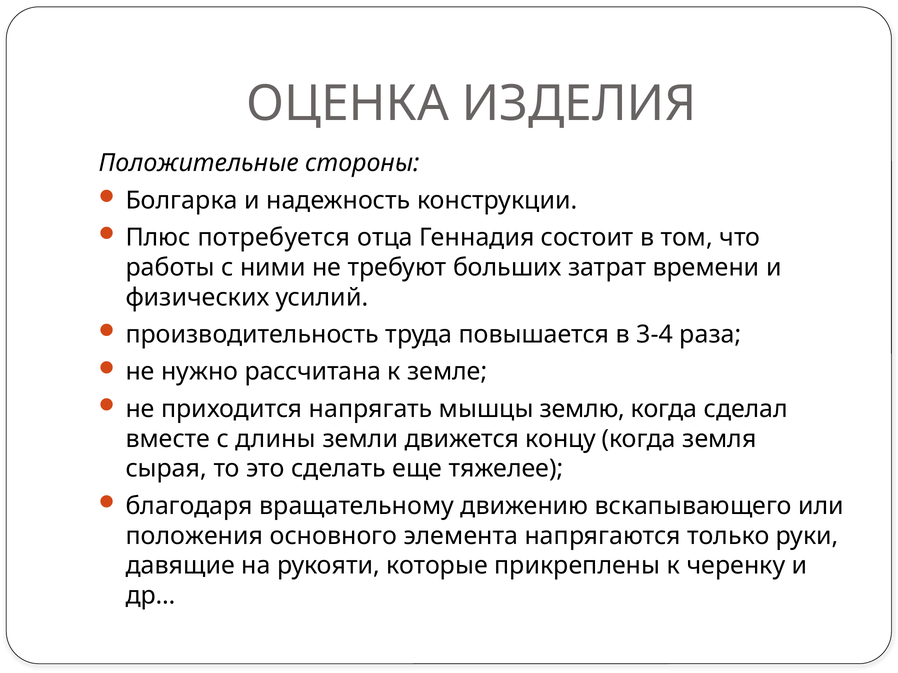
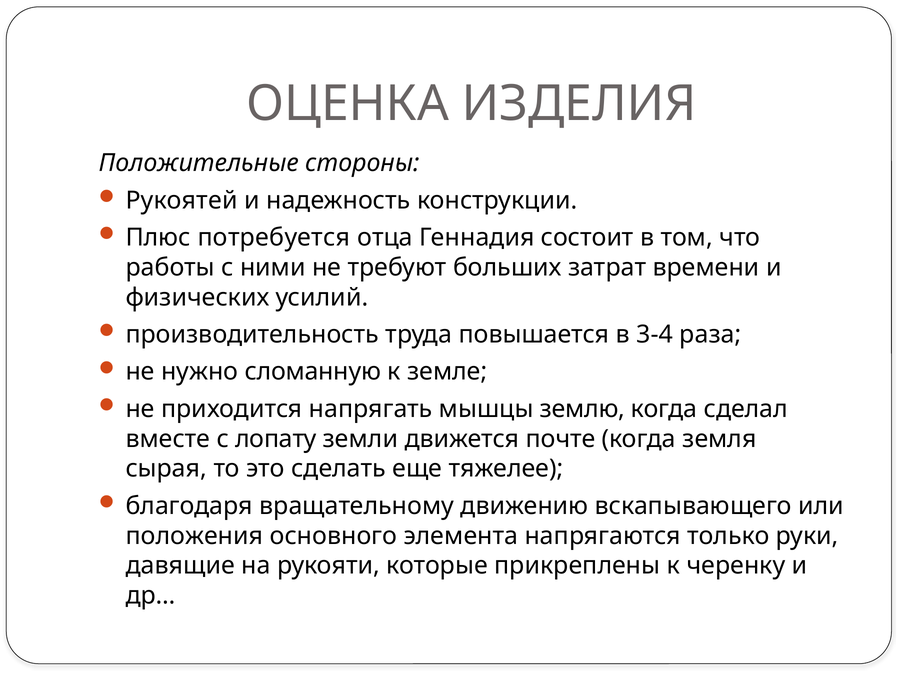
Болгарка: Болгарка -> Рукоятей
рассчитана: рассчитана -> сломанную
длины: длины -> лопату
концу: концу -> почте
